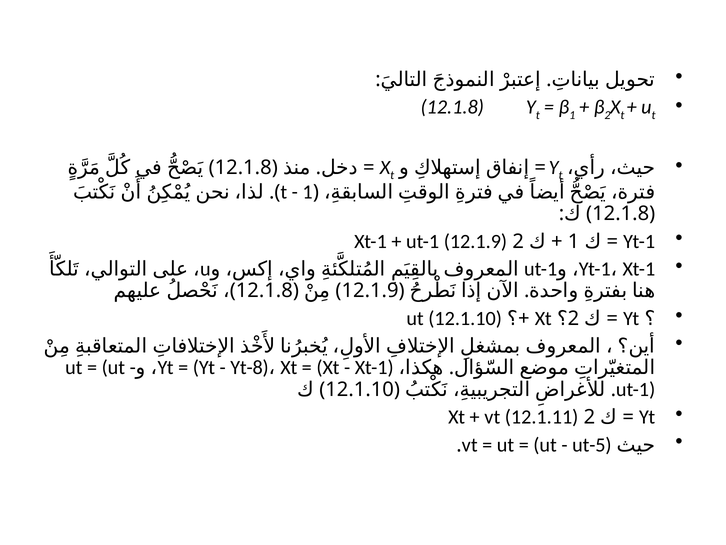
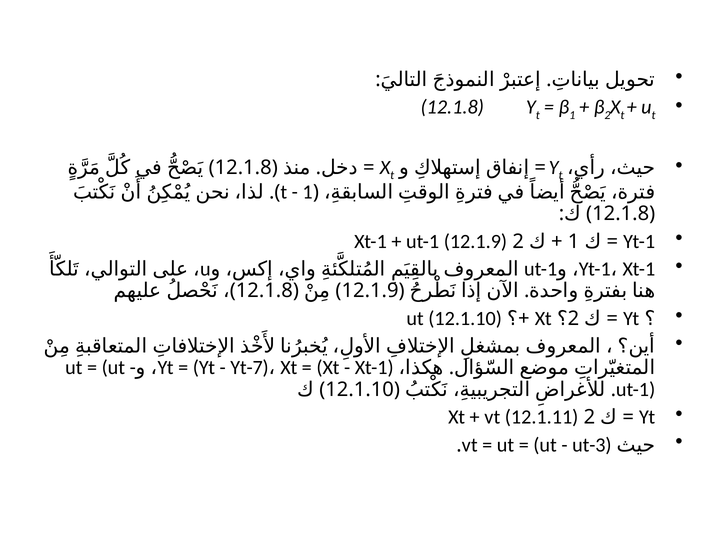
Yt-8: Yt-8 -> Yt-7
ut-5: ut-5 -> ut-3
